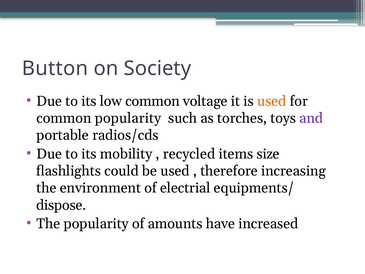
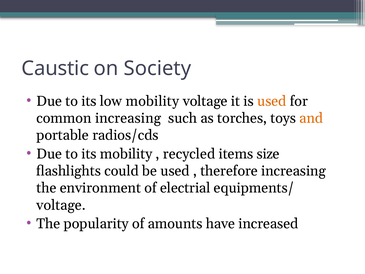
Button: Button -> Caustic
low common: common -> mobility
common popularity: popularity -> increasing
and colour: purple -> orange
dispose at (61, 205): dispose -> voltage
